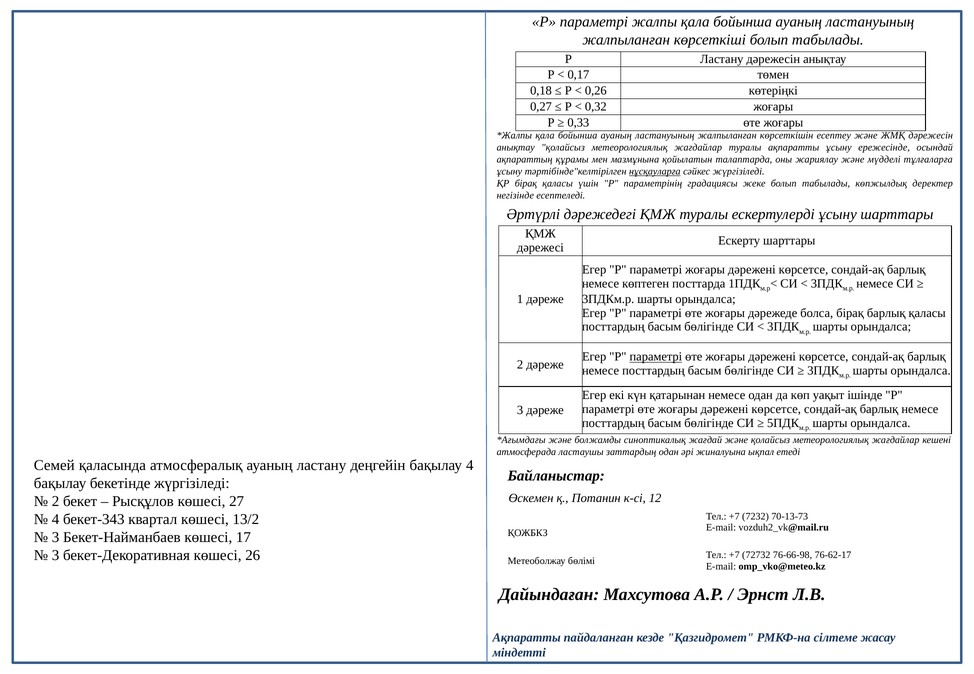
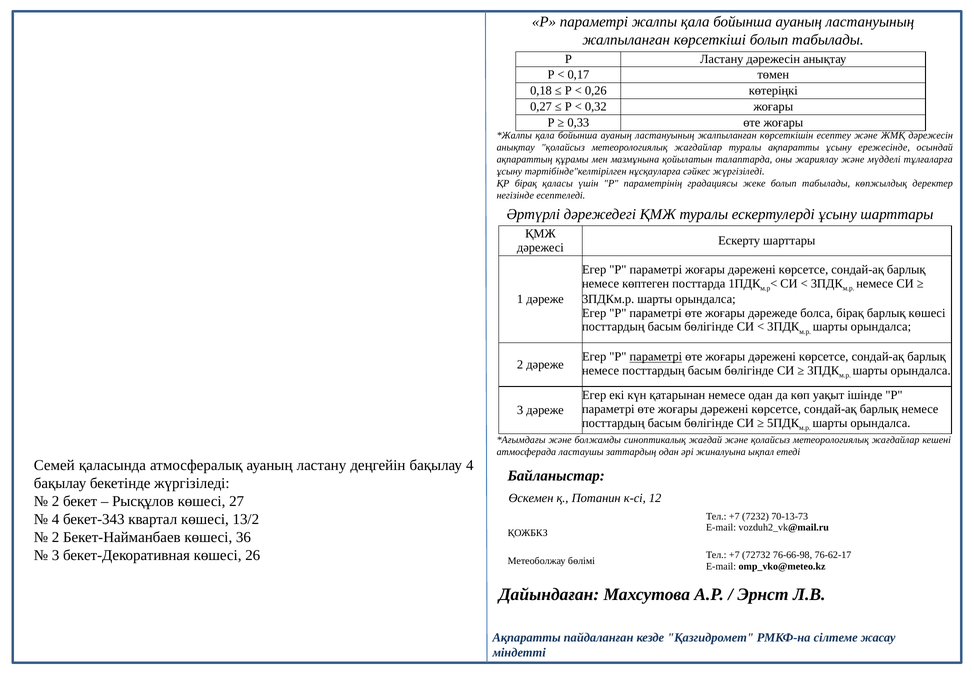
нұсқауларға underline: present -> none
барлық қаласы: қаласы -> көшесі
3 at (56, 537): 3 -> 2
17: 17 -> 36
